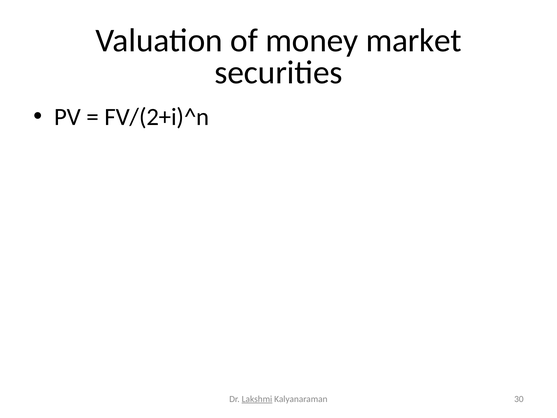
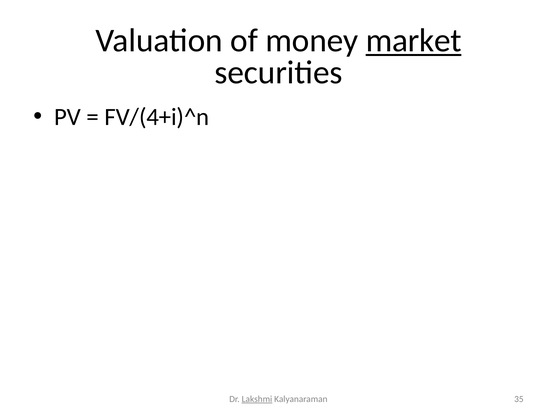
market underline: none -> present
FV/(2+i)^n: FV/(2+i)^n -> FV/(4+i)^n
30: 30 -> 35
